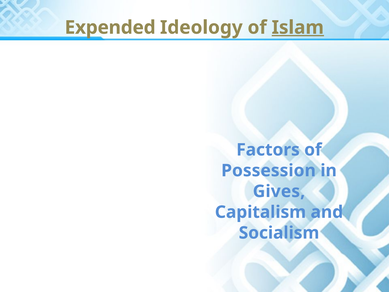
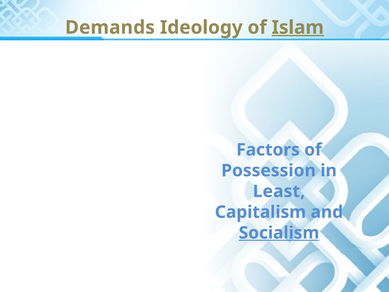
Expended: Expended -> Demands
Gives: Gives -> Least
Socialism underline: none -> present
